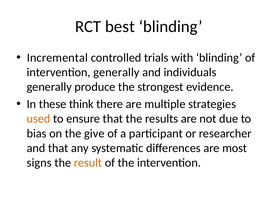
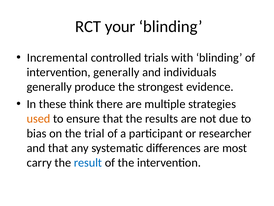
best: best -> your
give: give -> trial
signs: signs -> carry
result colour: orange -> blue
